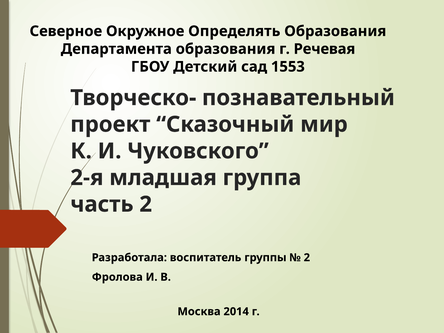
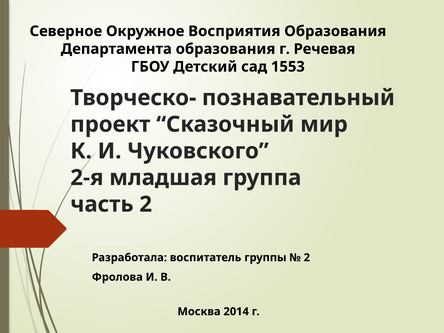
Определять: Определять -> Восприятия
